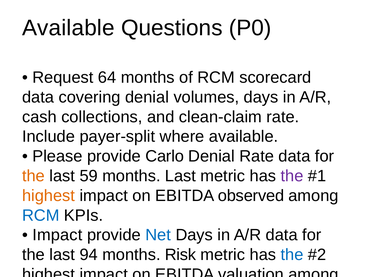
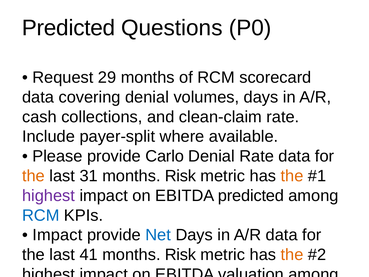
Available at (68, 28): Available -> Predicted
64: 64 -> 29
59: 59 -> 31
Last at (180, 176): Last -> Risk
the at (292, 176) colour: purple -> orange
highest at (49, 195) colour: orange -> purple
EBITDA observed: observed -> predicted
94: 94 -> 41
the at (292, 255) colour: blue -> orange
